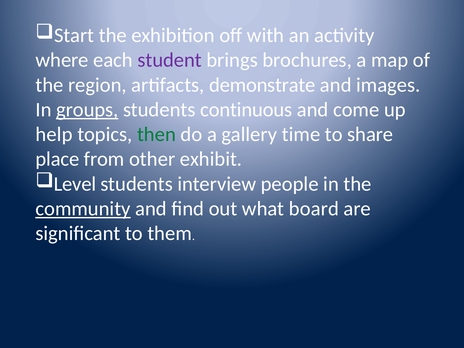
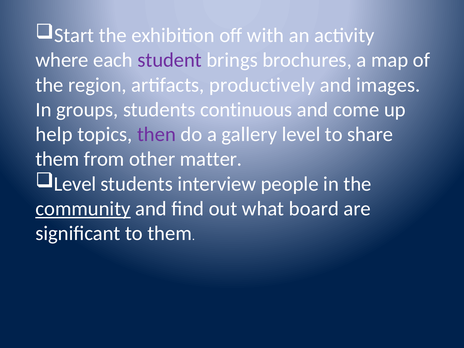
demonstrate: demonstrate -> productively
groups underline: present -> none
then colour: green -> purple
gallery time: time -> level
place at (57, 159): place -> them
exhibit: exhibit -> matter
